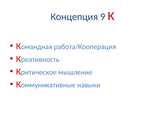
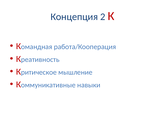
9: 9 -> 2
